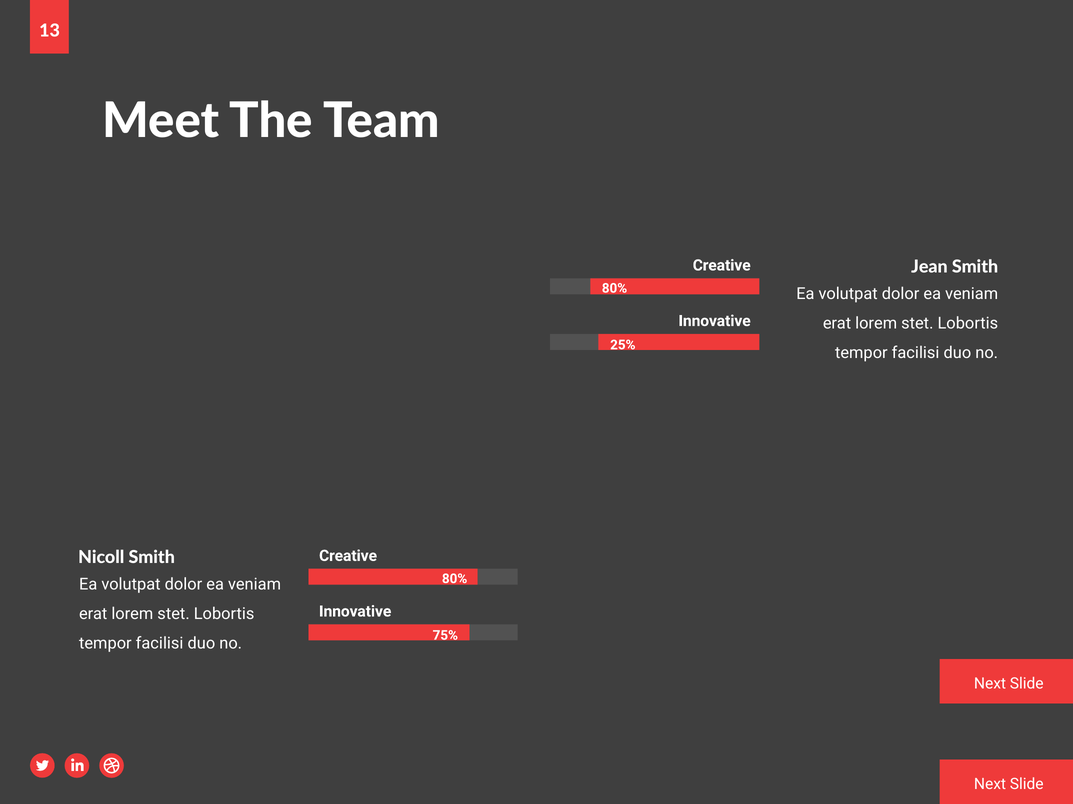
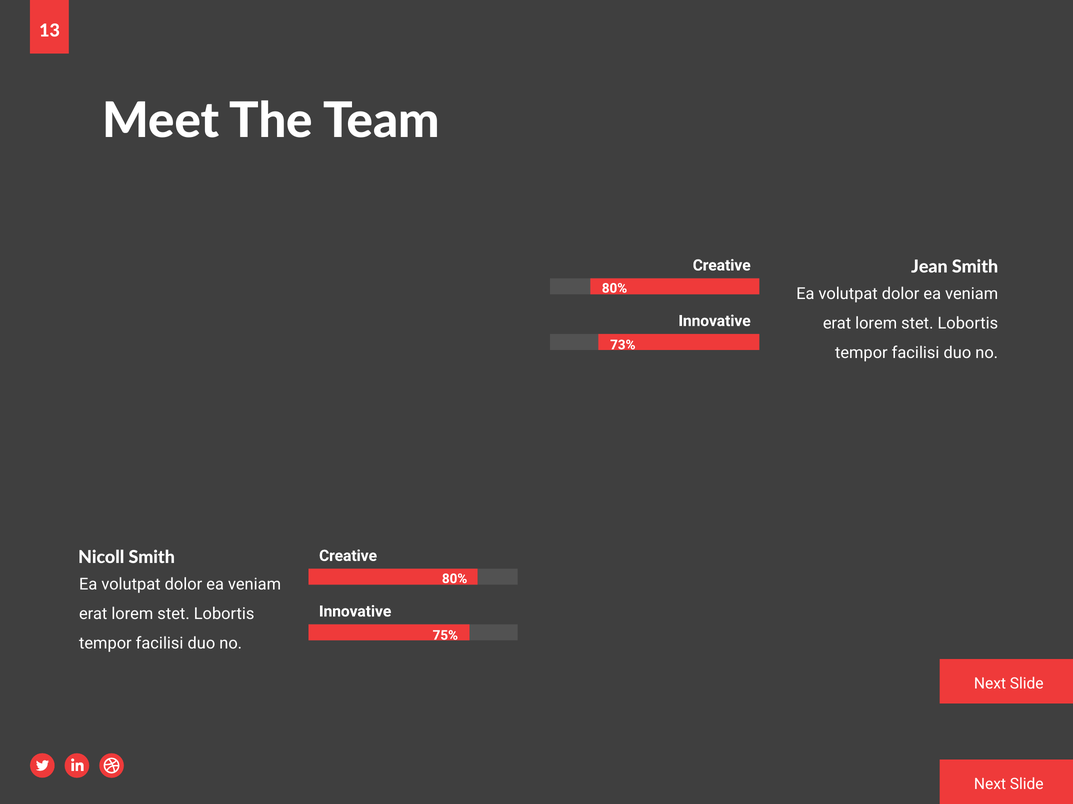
25%: 25% -> 73%
